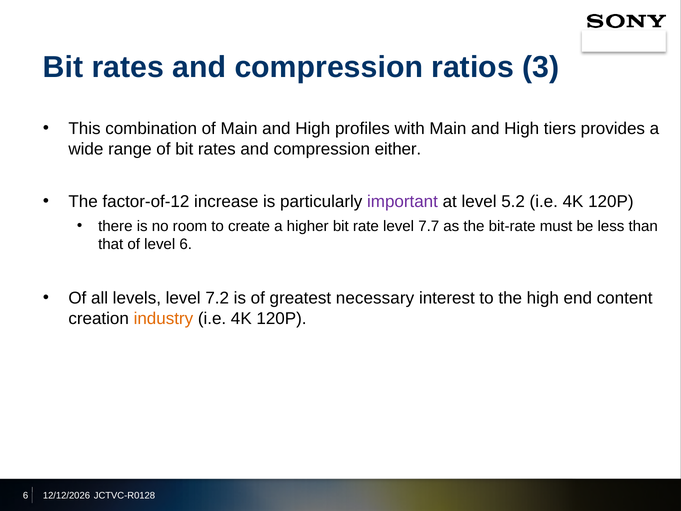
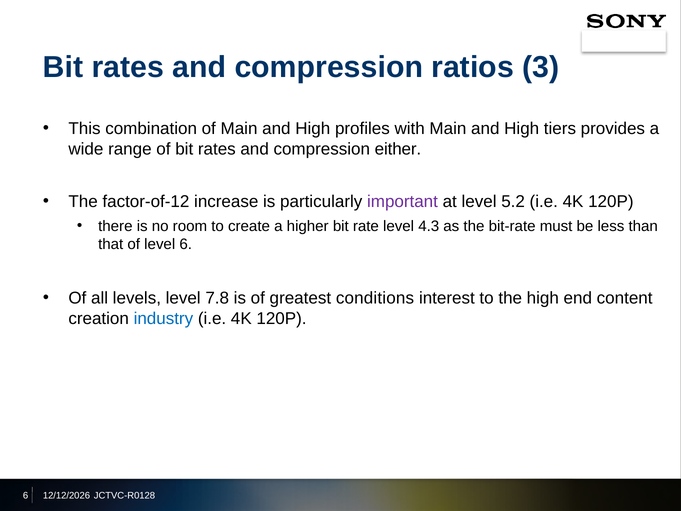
7.7: 7.7 -> 4.3
7.2: 7.2 -> 7.8
necessary: necessary -> conditions
industry colour: orange -> blue
